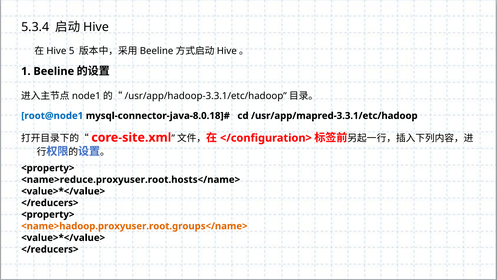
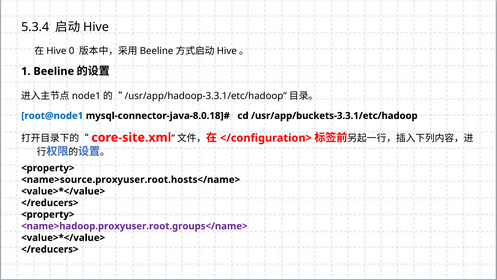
5: 5 -> 0
/usr/app/mapred-3.3.1/etc/hadoop: /usr/app/mapred-3.3.1/etc/hadoop -> /usr/app/buckets-3.3.1/etc/hadoop
<name>reduce.proxyuser.root.hosts</name>: <name>reduce.proxyuser.root.hosts</name> -> <name>source.proxyuser.root.hosts</name>
<name>hadoop.proxyuser.root.groups</name> colour: orange -> purple
